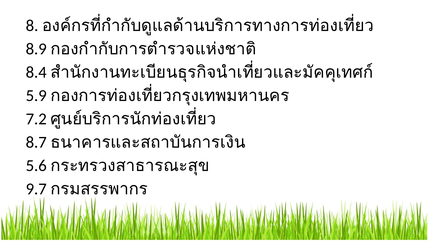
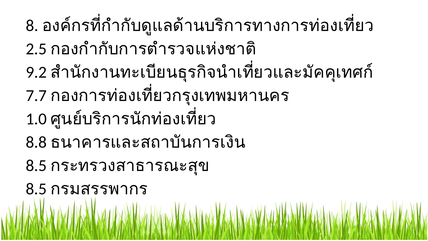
8.9: 8.9 -> 2.5
8.4: 8.4 -> 9.2
5.9: 5.9 -> 7.7
7.2: 7.2 -> 1.0
8.7: 8.7 -> 8.8
5.6 at (36, 165): 5.6 -> 8.5
9.7 at (36, 189): 9.7 -> 8.5
